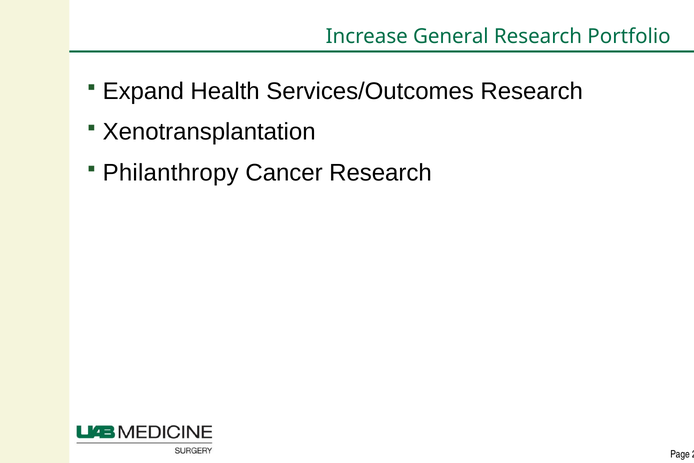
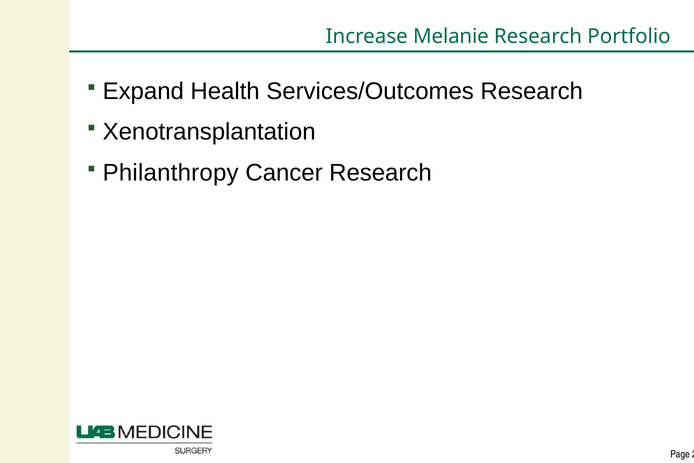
General: General -> Melanie
